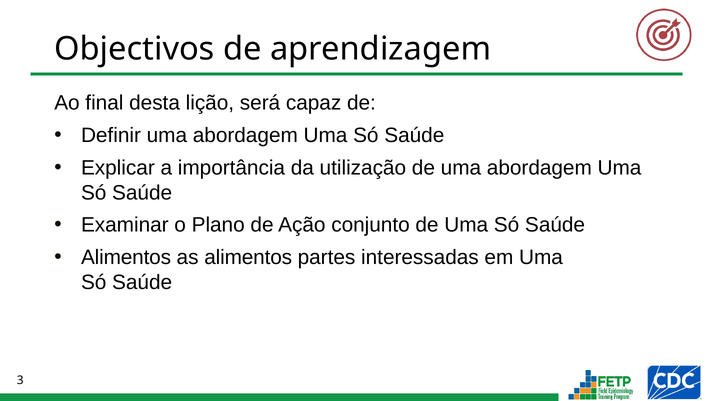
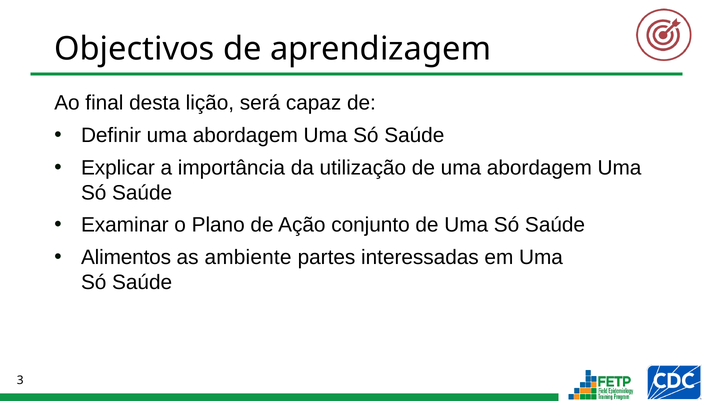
as alimentos: alimentos -> ambiente
